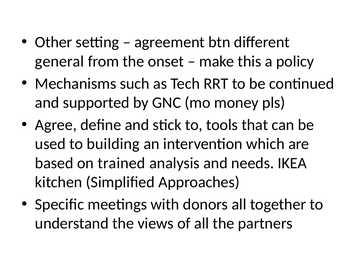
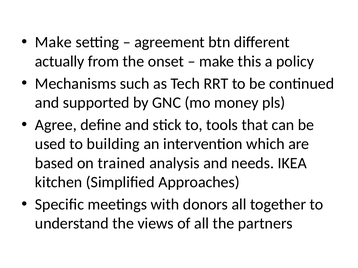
Other at (54, 42): Other -> Make
general: general -> actually
